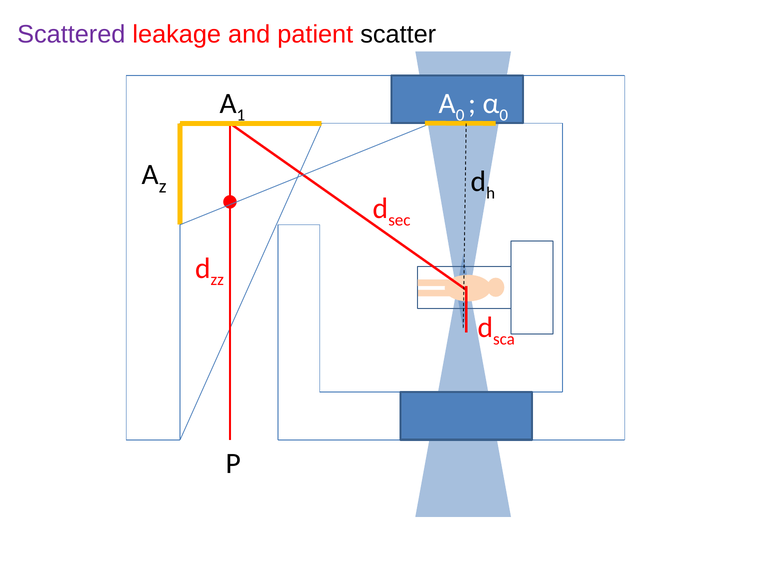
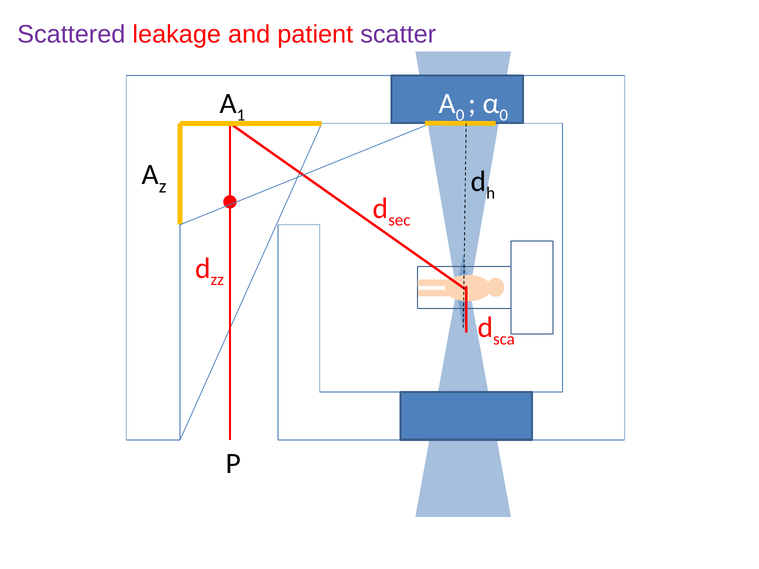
scatter colour: black -> purple
